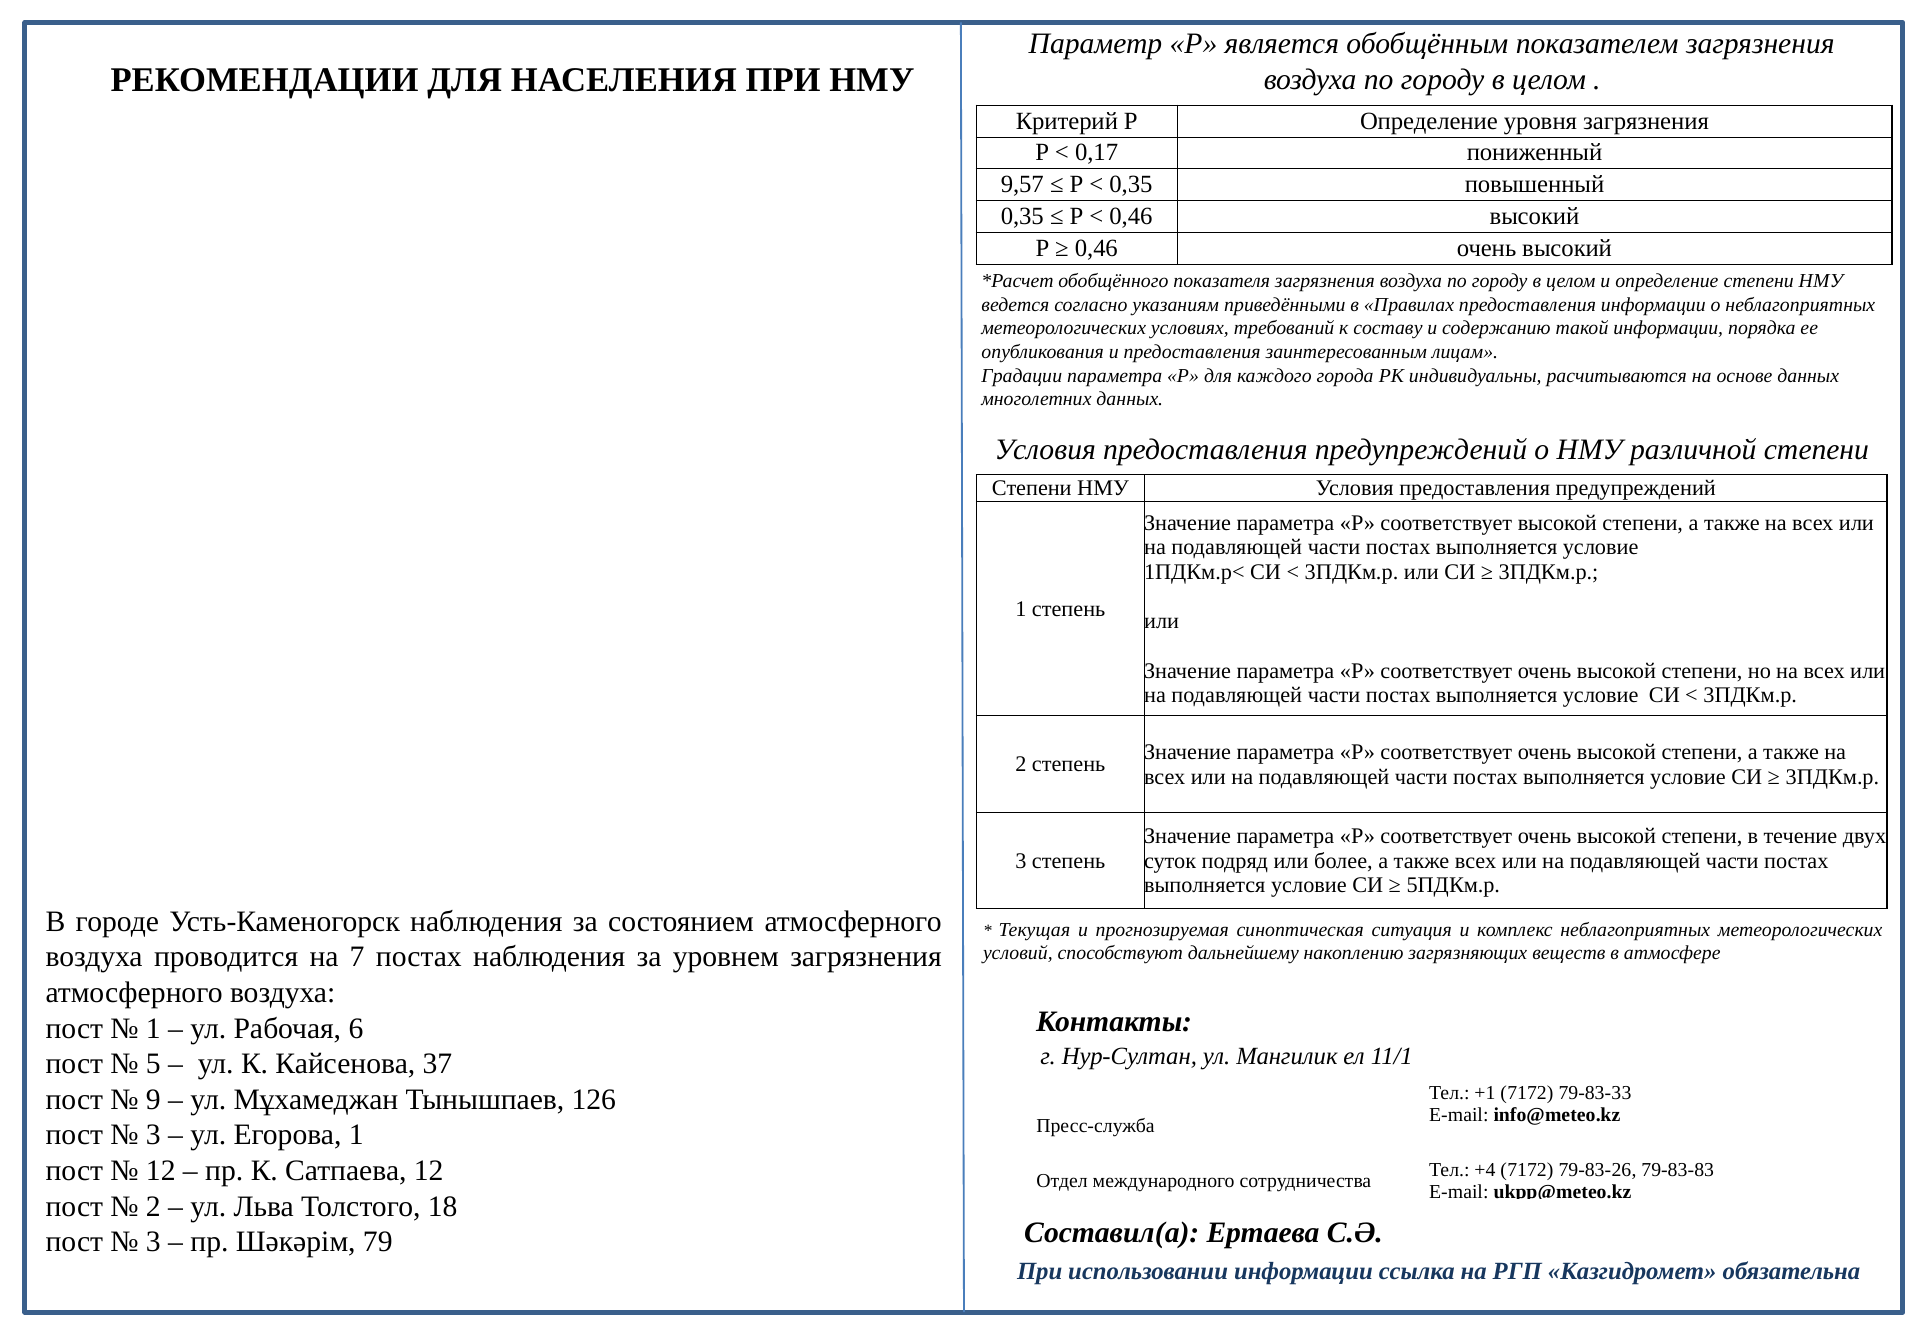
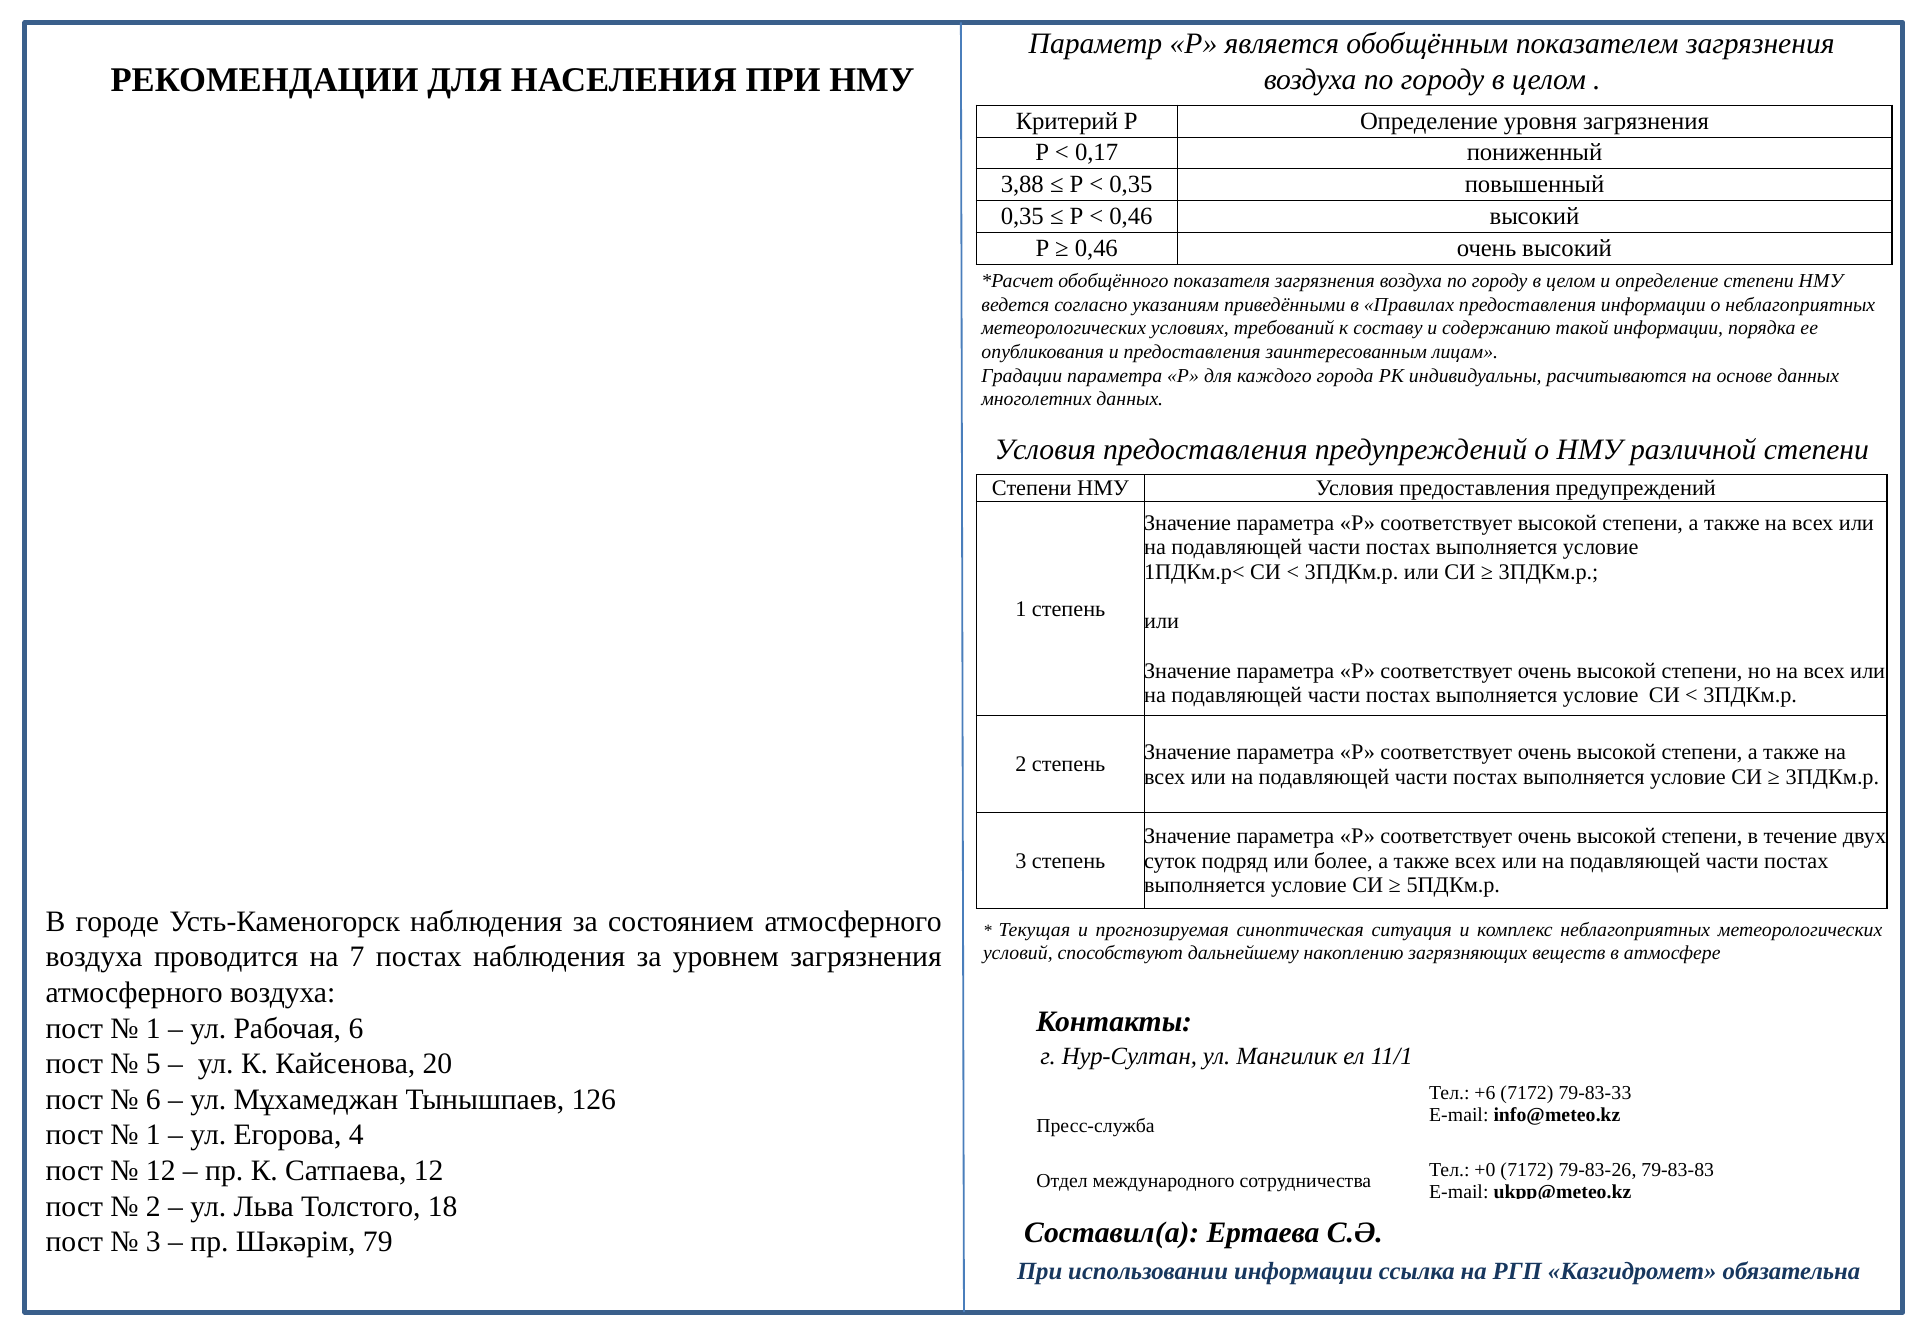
9,57: 9,57 -> 3,88
37: 37 -> 20
+1: +1 -> +6
9 at (153, 1099): 9 -> 6
3 at (153, 1135): 3 -> 1
Егорова 1: 1 -> 4
+4: +4 -> +0
